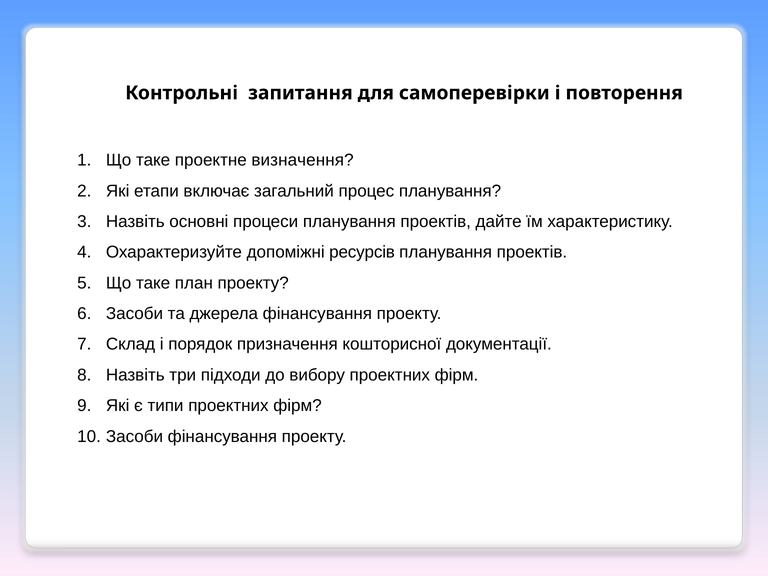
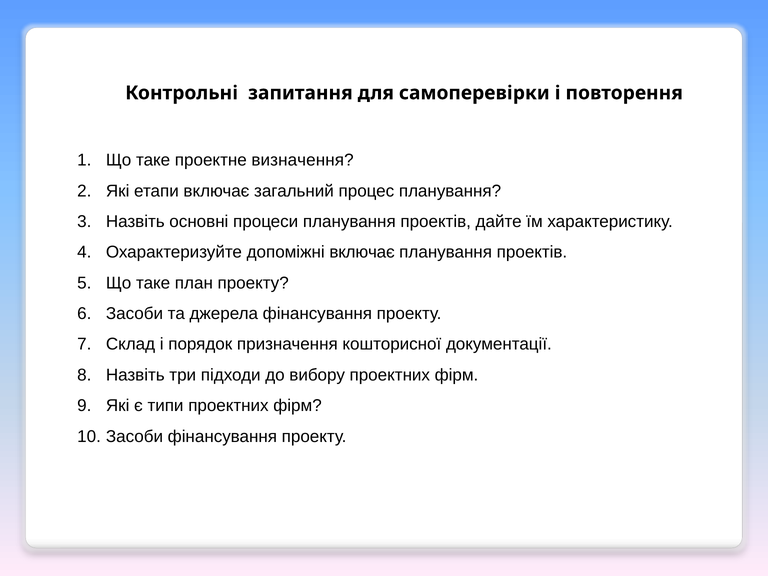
допоміжні ресурсів: ресурсів -> включає
